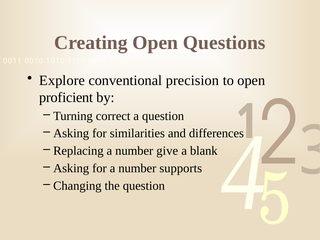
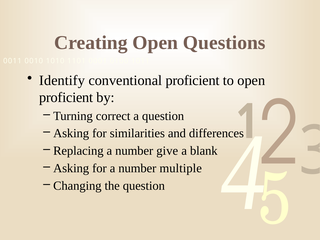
Explore: Explore -> Identify
conventional precision: precision -> proficient
supports: supports -> multiple
